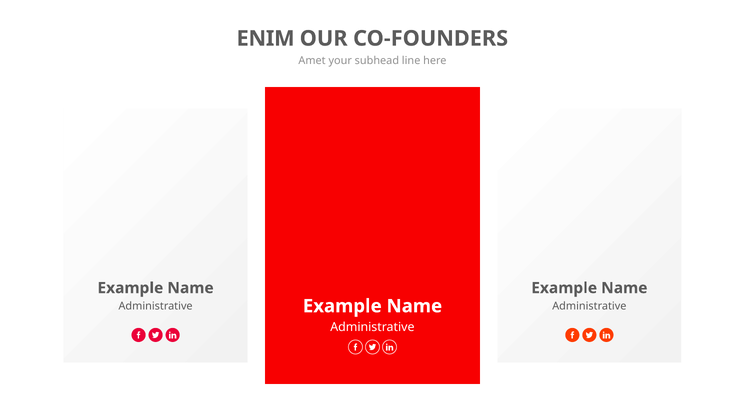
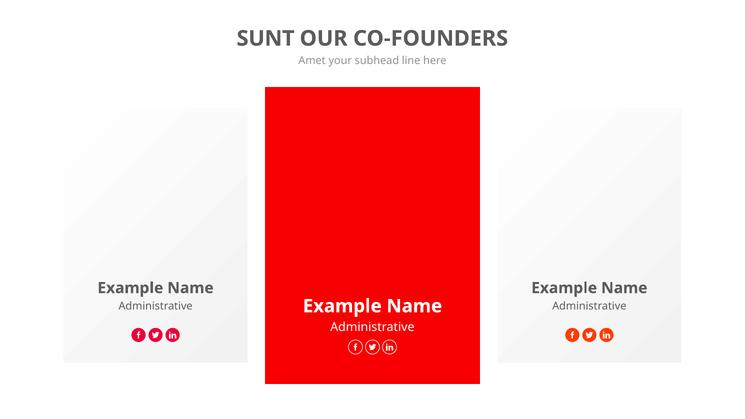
ENIM: ENIM -> SUNT
